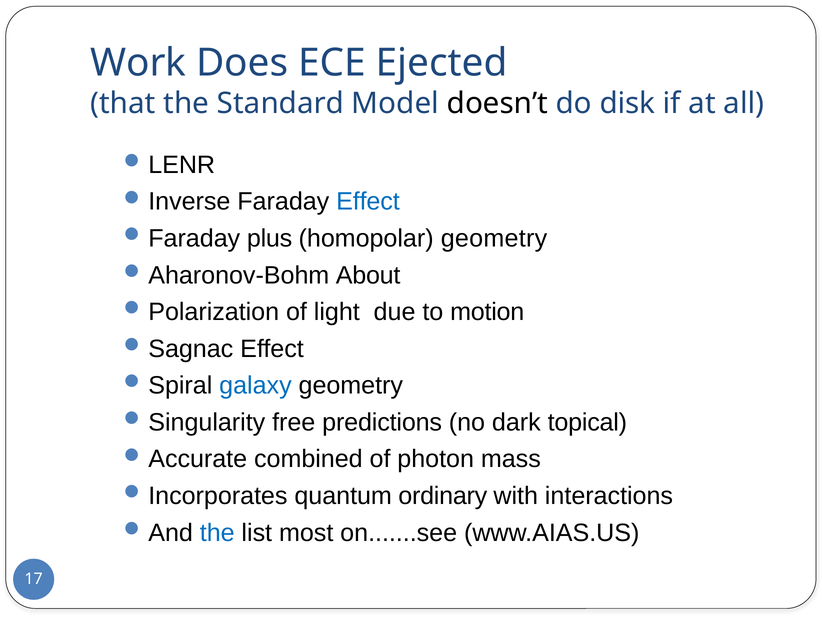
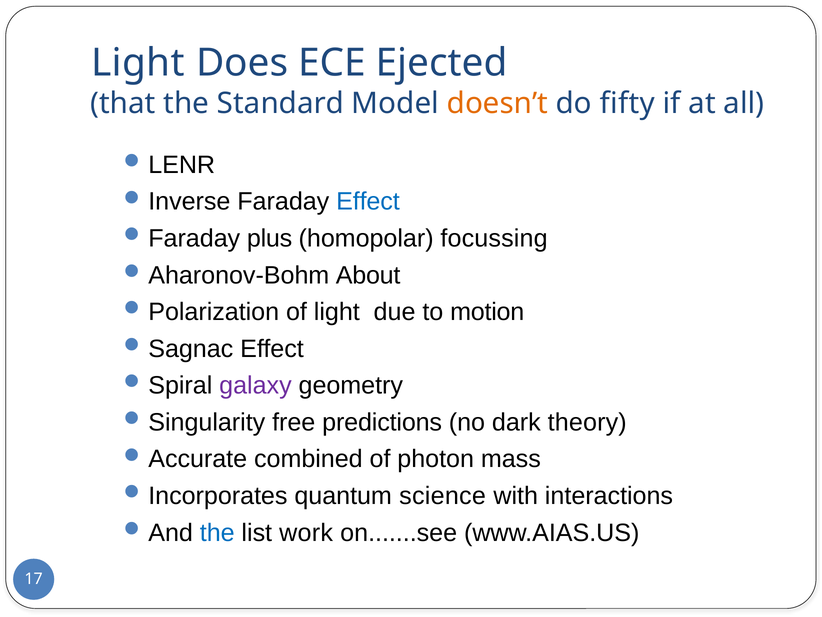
Work at (138, 63): Work -> Light
doesn’t colour: black -> orange
disk: disk -> fifty
homopolar geometry: geometry -> focussing
galaxy colour: blue -> purple
topical: topical -> theory
ordinary: ordinary -> science
most: most -> work
